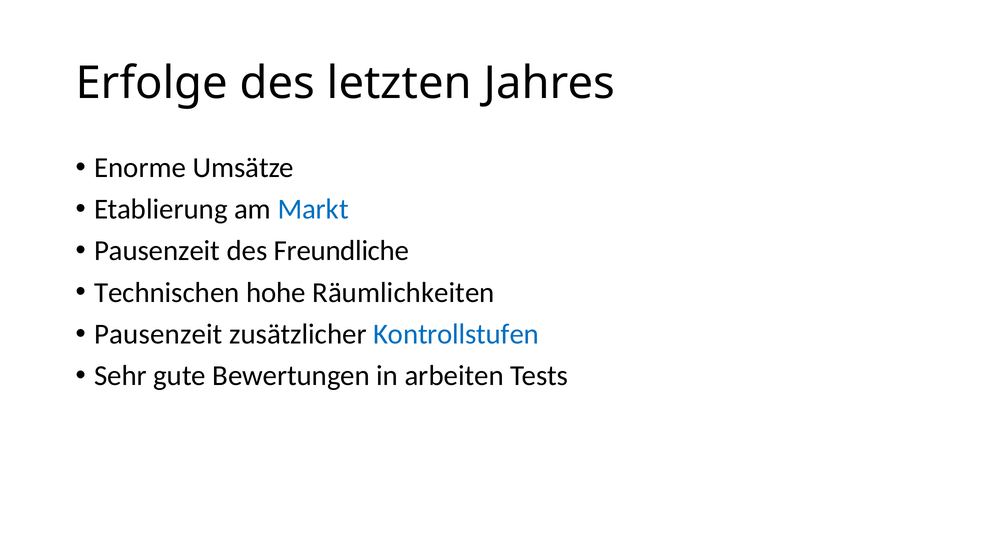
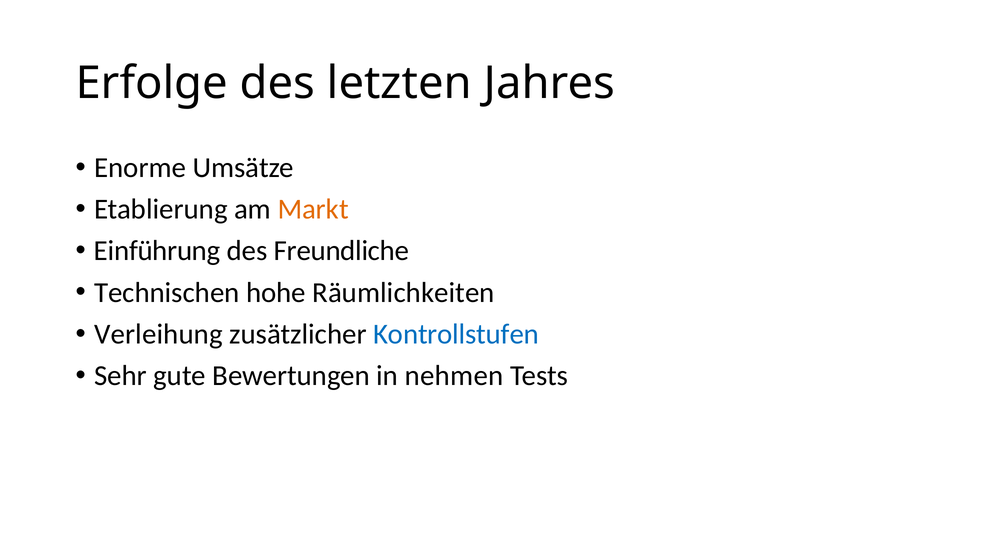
Markt colour: blue -> orange
Pausenzeit at (157, 251): Pausenzeit -> Einführung
Pausenzeit at (158, 334): Pausenzeit -> Verleihung
arbeiten: arbeiten -> nehmen
